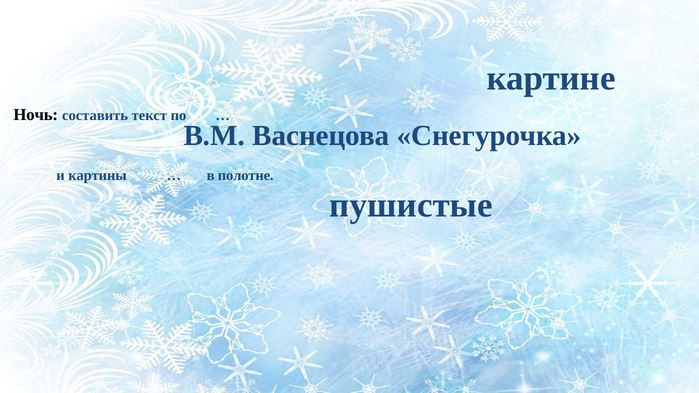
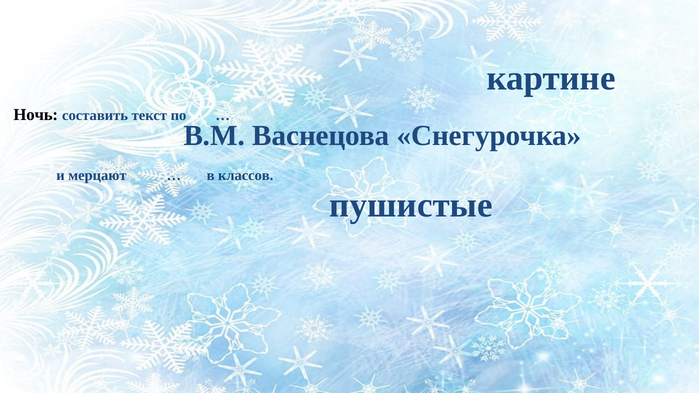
картины: картины -> мерцают
полотне: полотне -> классов
